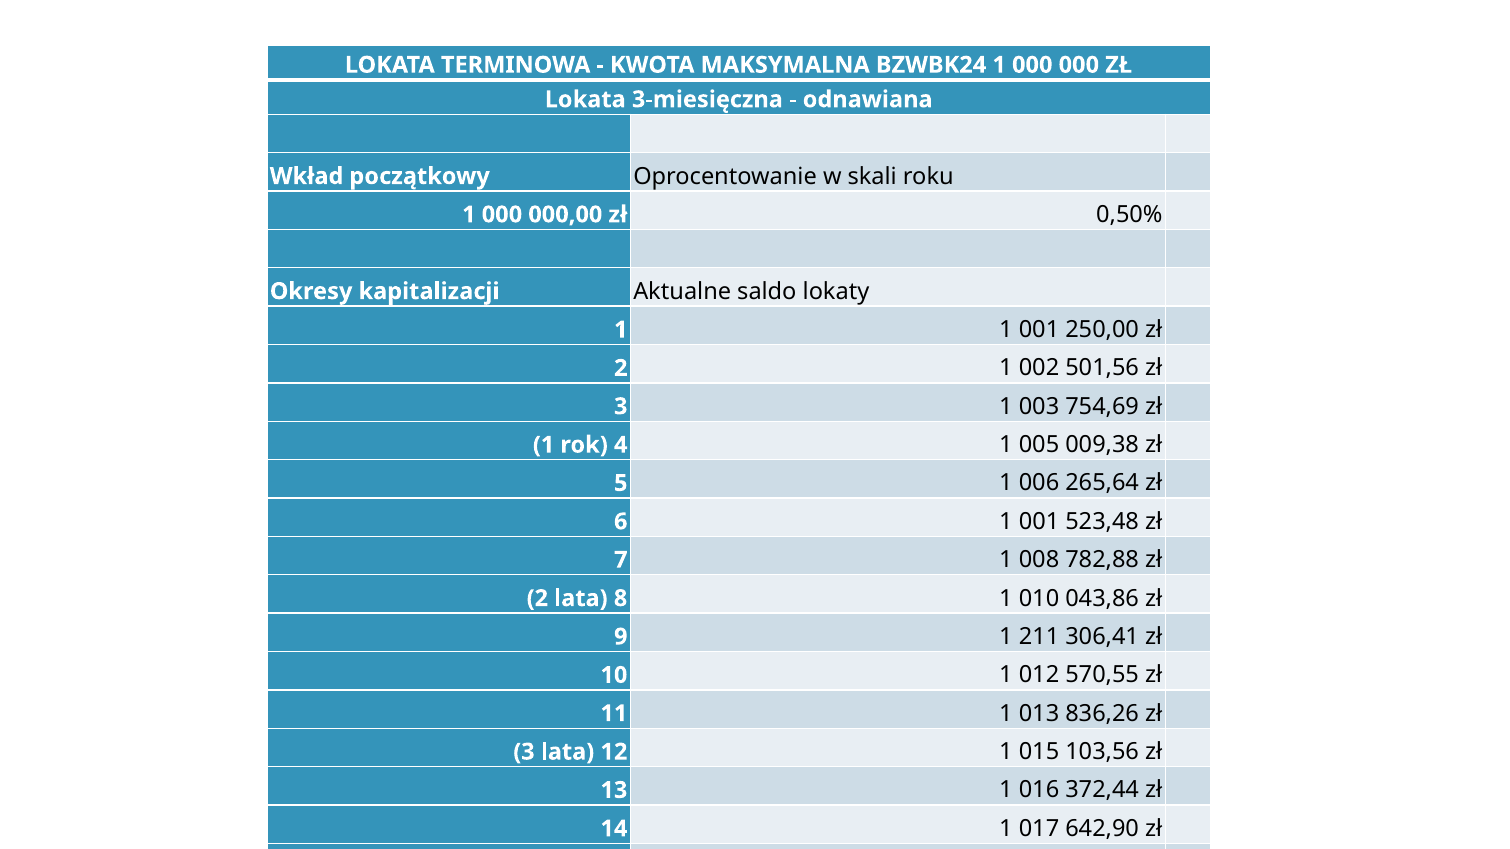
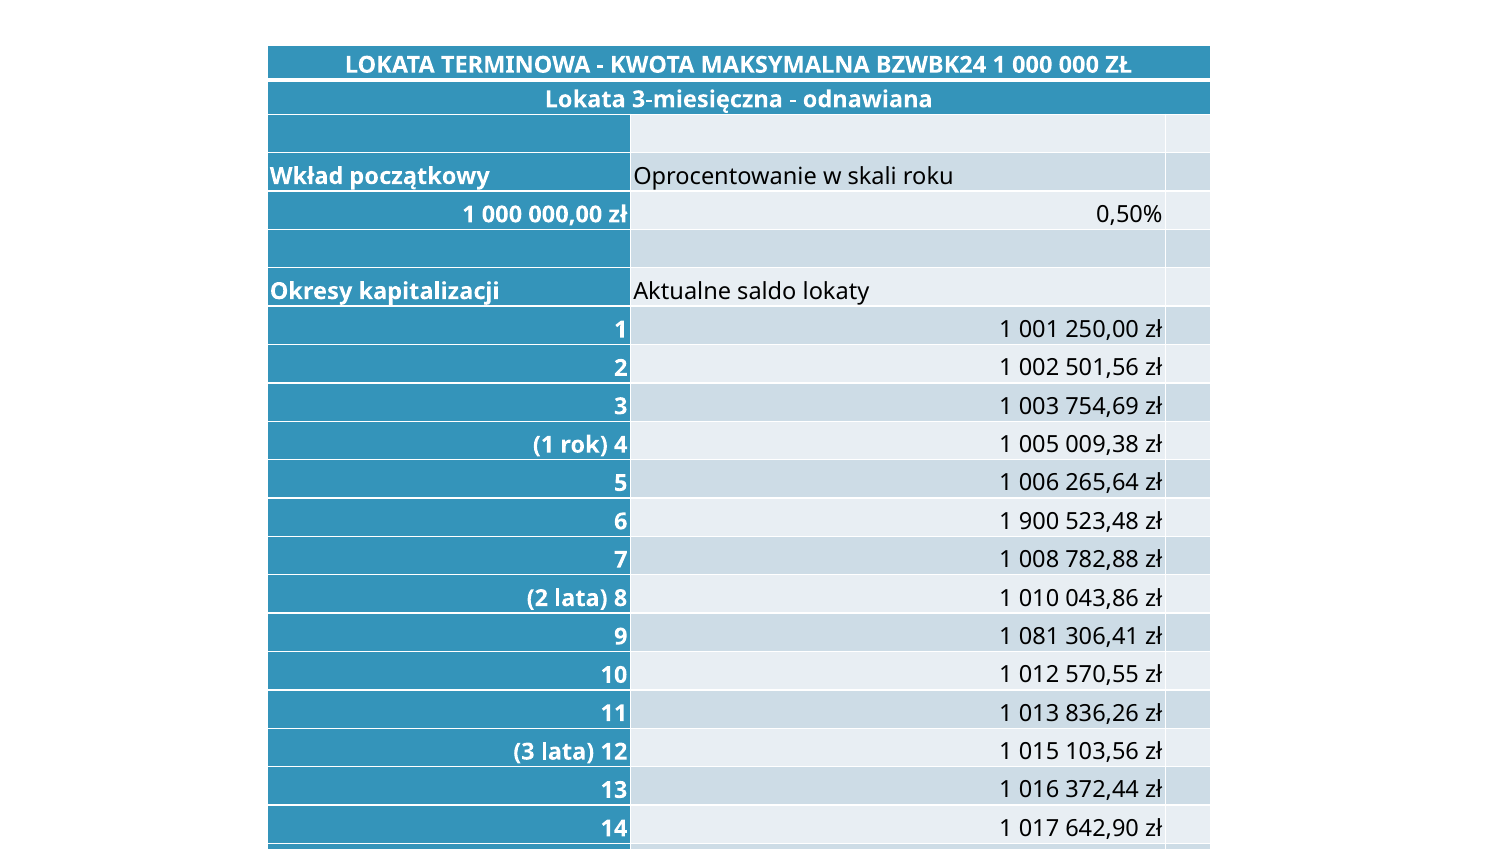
001 at (1039, 522): 001 -> 900
211: 211 -> 081
